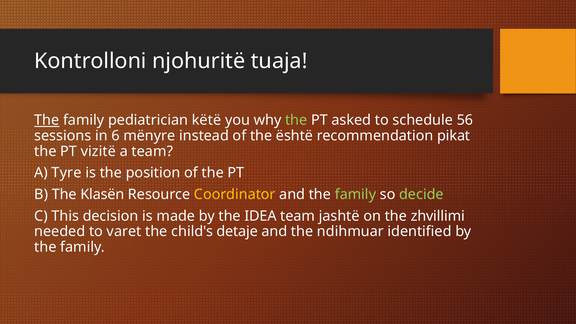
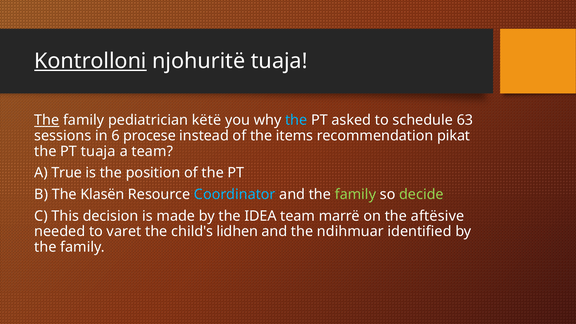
Kontrolloni underline: none -> present
the at (296, 120) colour: light green -> light blue
56: 56 -> 63
mënyre: mënyre -> procese
është: është -> items
PT vizitë: vizitë -> tuaja
Tyre: Tyre -> True
Coordinator colour: yellow -> light blue
jashtë: jashtë -> marrë
zhvillimi: zhvillimi -> aftësive
detaje: detaje -> lidhen
